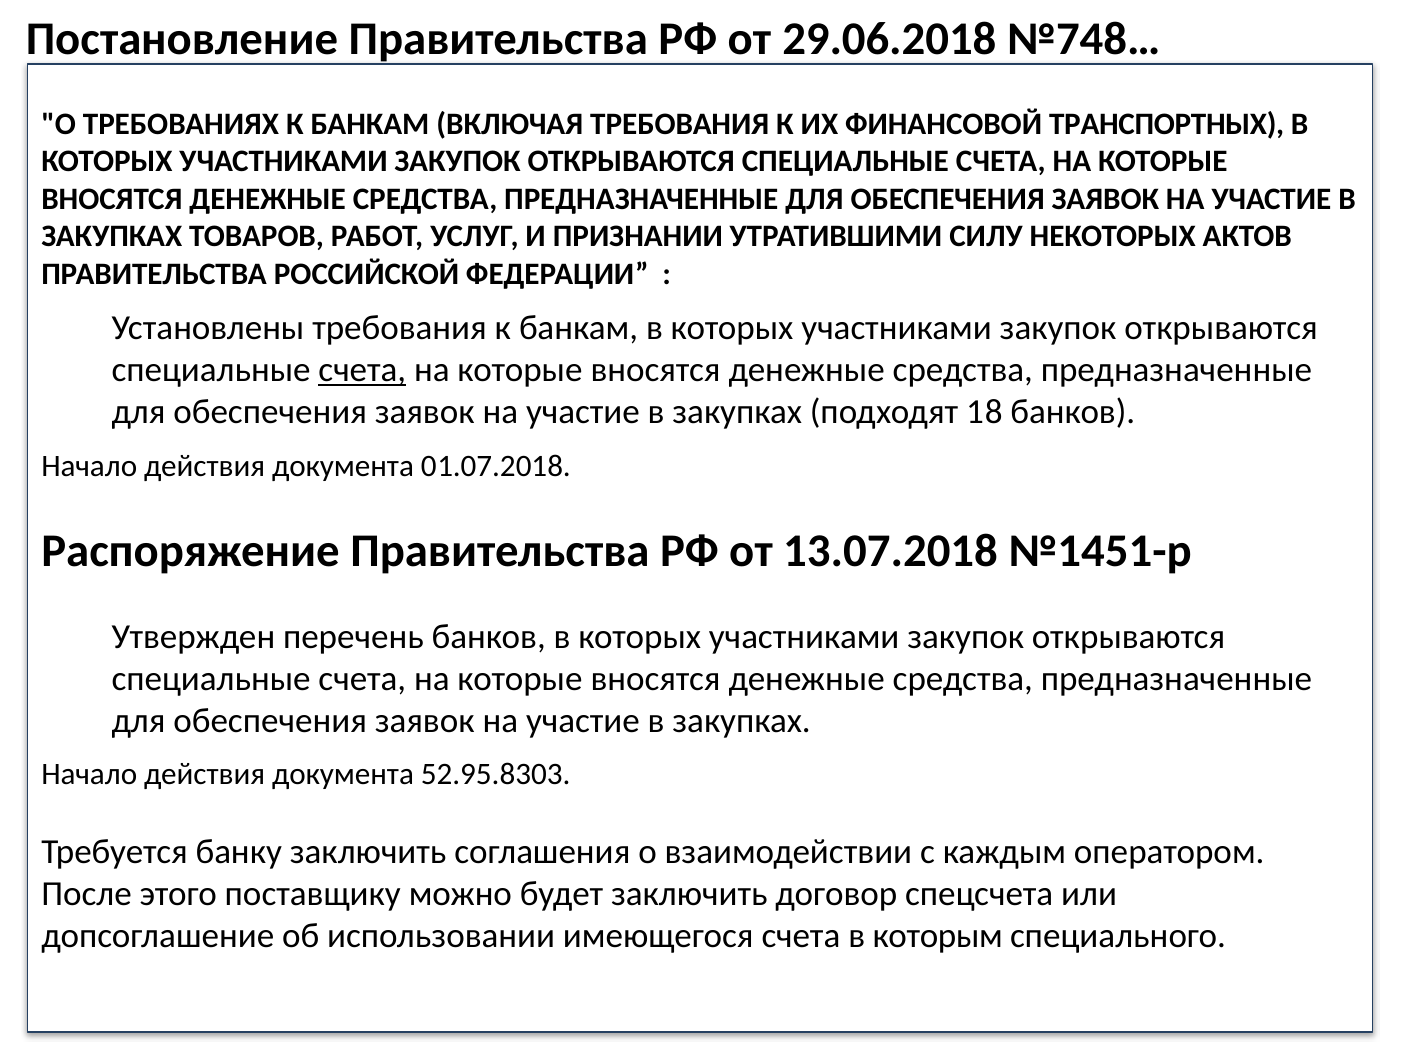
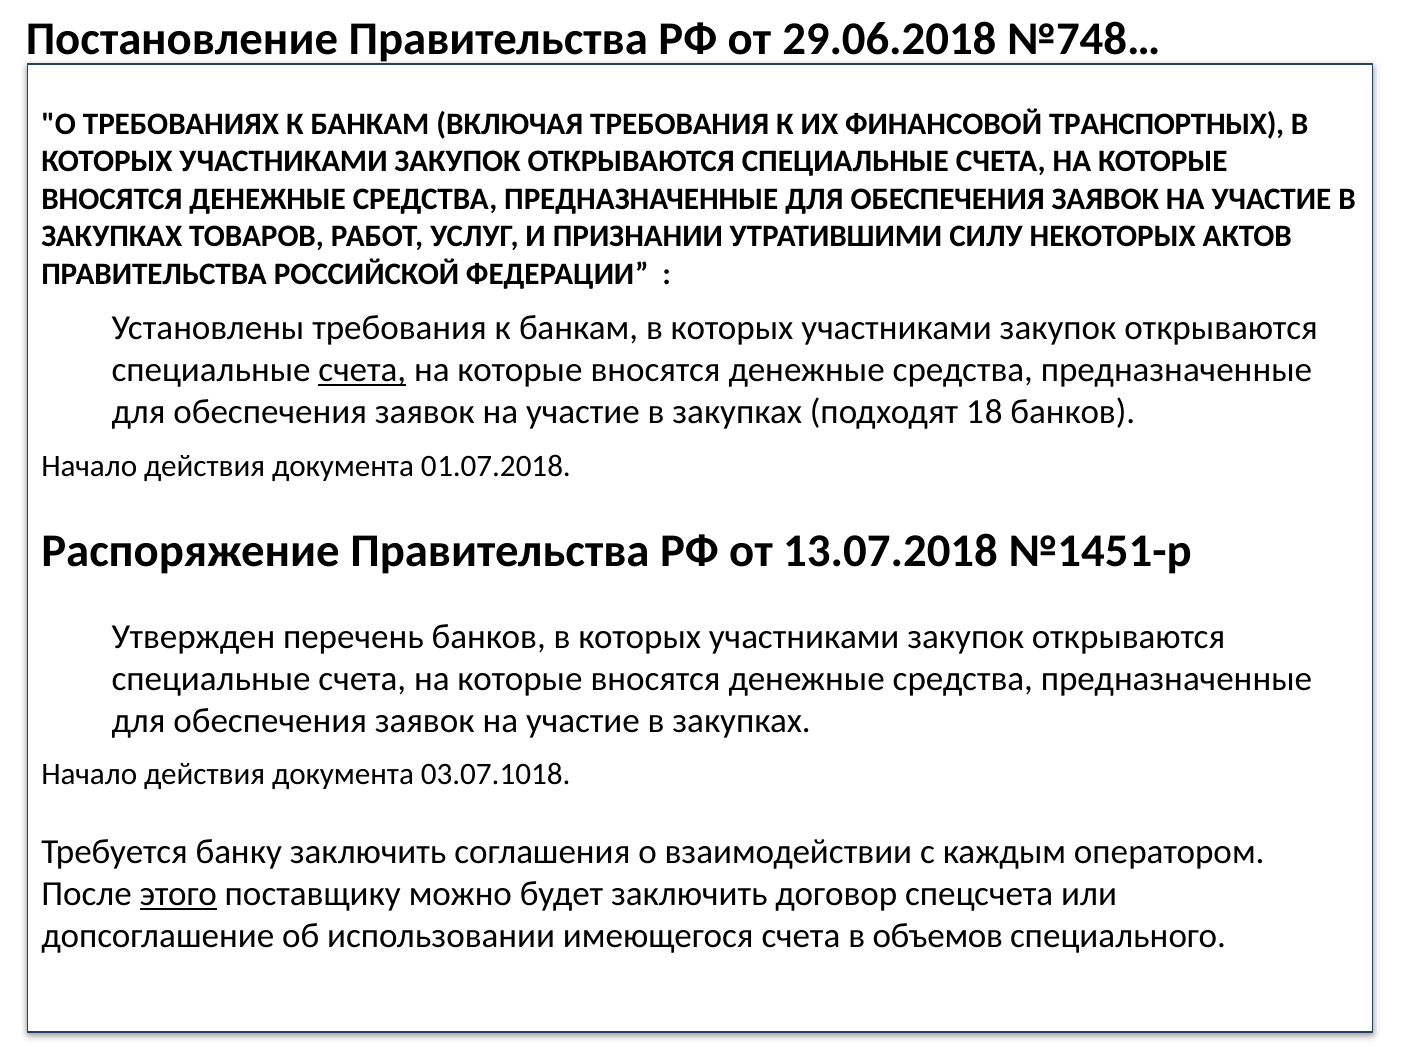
52.95.8303: 52.95.8303 -> 03.07.1018
этого underline: none -> present
которым: которым -> объемов
